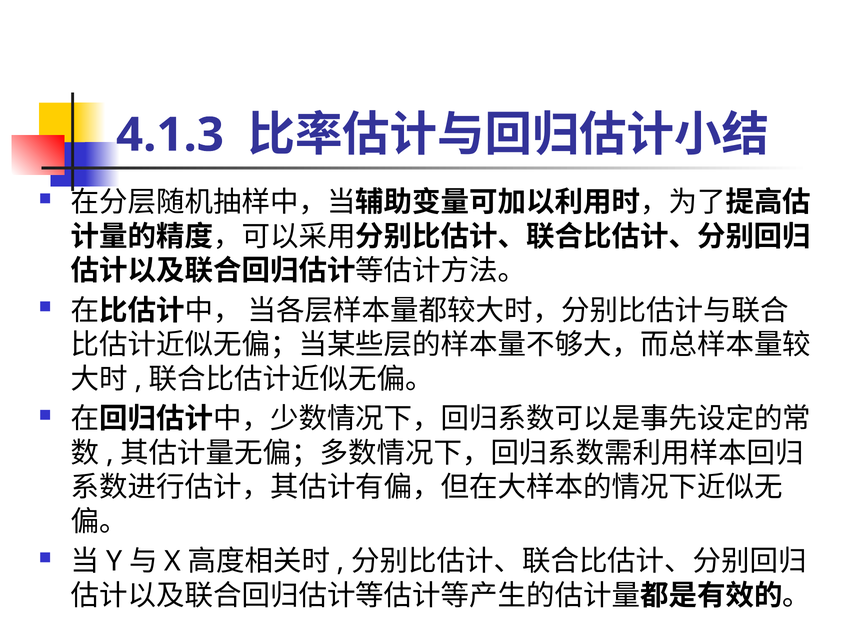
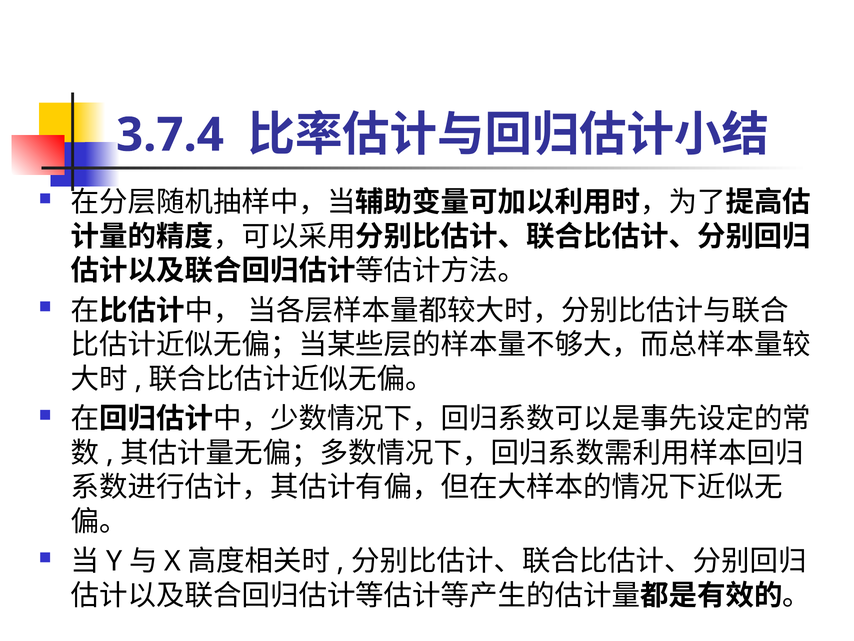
4.1.3: 4.1.3 -> 3.7.4
